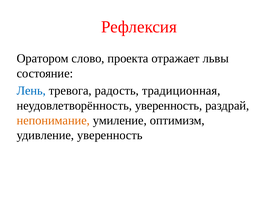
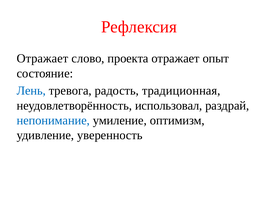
Оратором at (43, 58): Оратором -> Отражает
львы: львы -> опыт
неудовлетворённость уверенность: уверенность -> использовал
непонимание colour: orange -> blue
